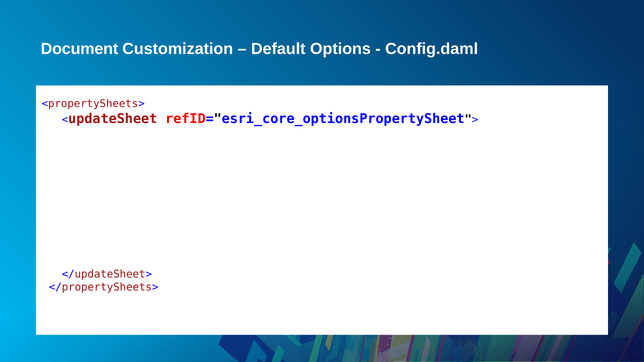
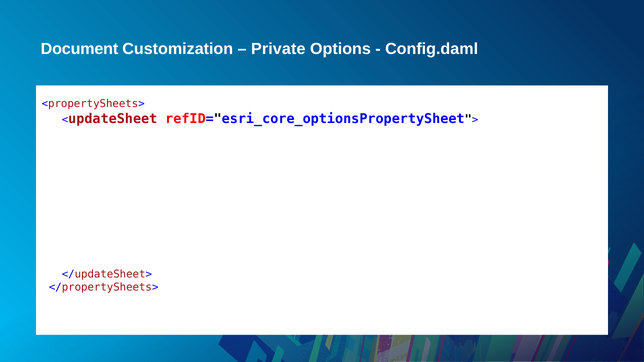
Default: Default -> Private
